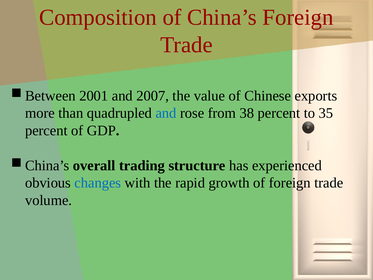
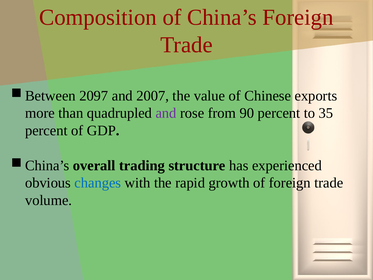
2001: 2001 -> 2097
and at (166, 113) colour: blue -> purple
38: 38 -> 90
